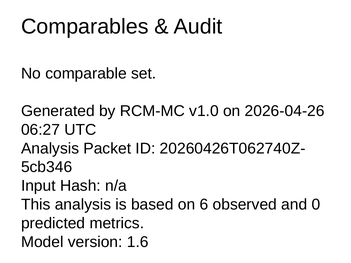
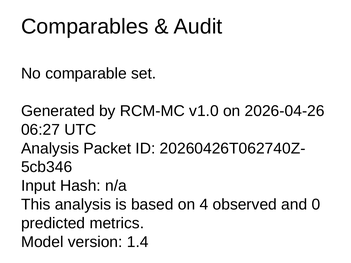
6: 6 -> 4
1.6: 1.6 -> 1.4
